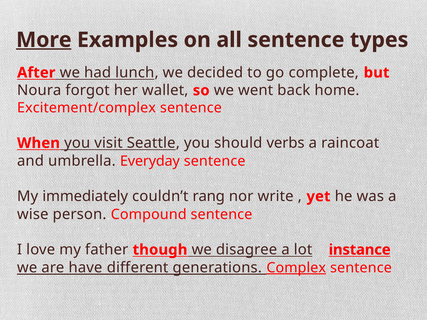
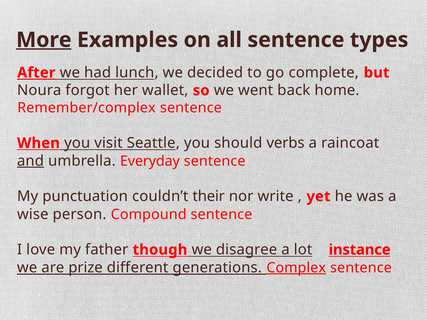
After underline: none -> present
Excitement/complex: Excitement/complex -> Remember/complex
and underline: none -> present
immediately: immediately -> punctuation
rang: rang -> their
have: have -> prize
